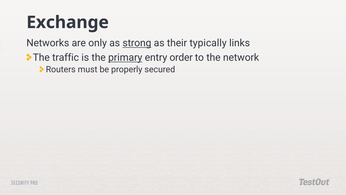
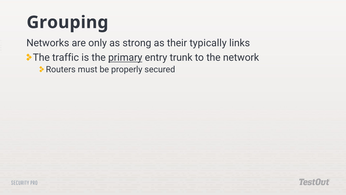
Exchange: Exchange -> Grouping
strong underline: present -> none
order: order -> trunk
